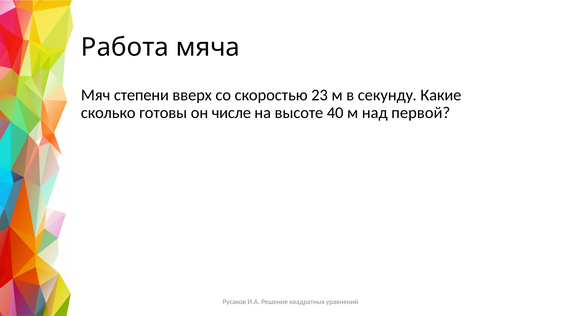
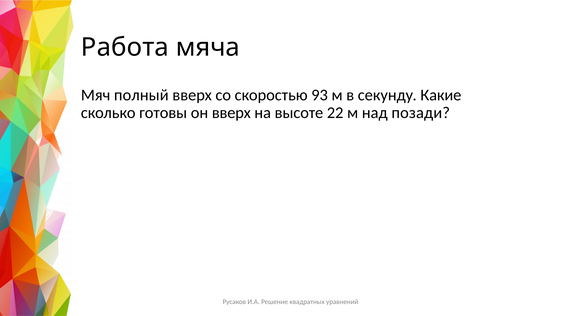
степени: степени -> полный
23: 23 -> 93
он числе: числе -> вверх
40: 40 -> 22
первой: первой -> позади
